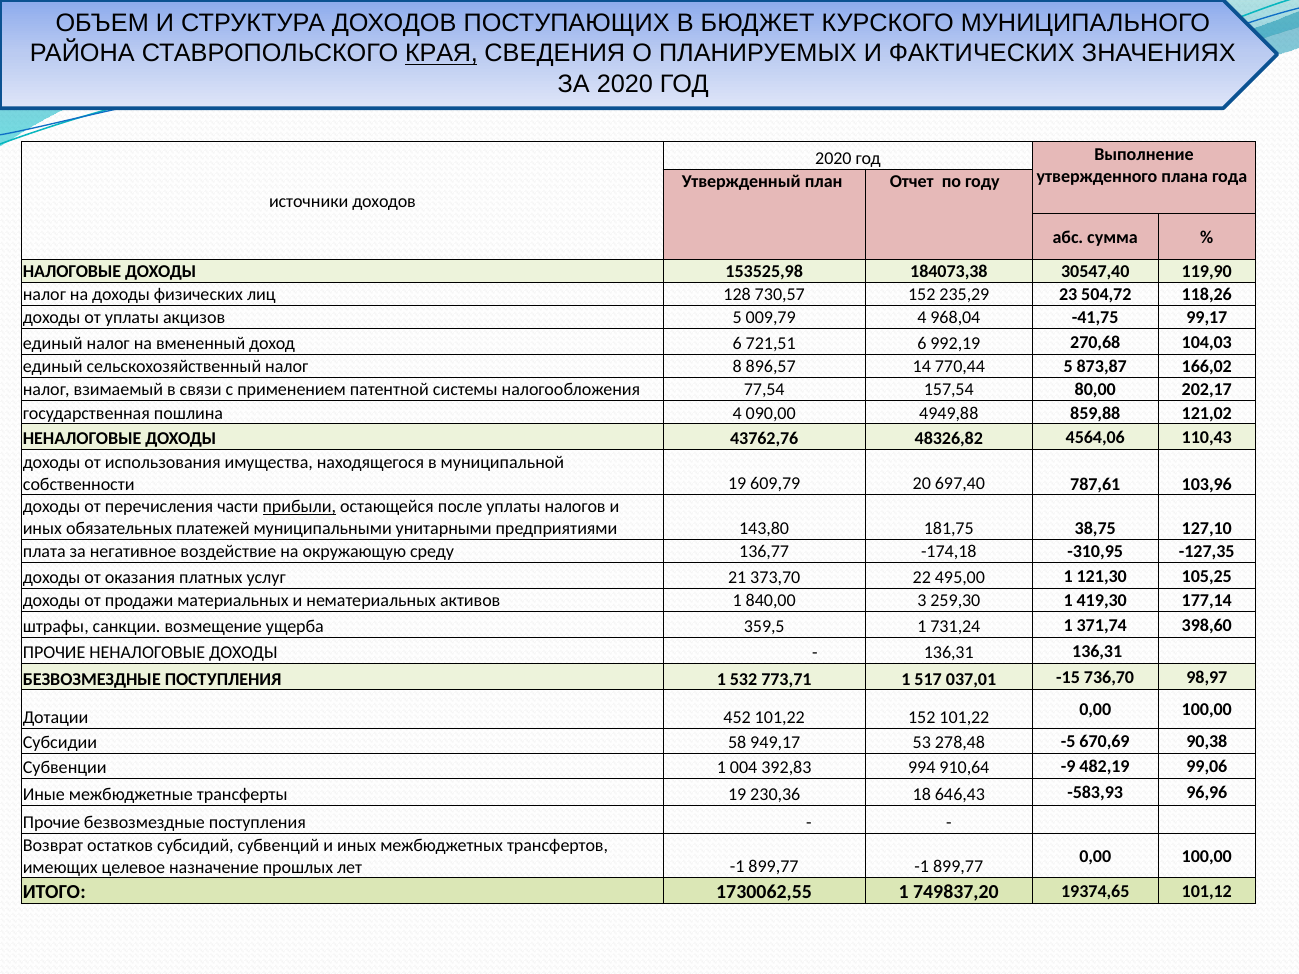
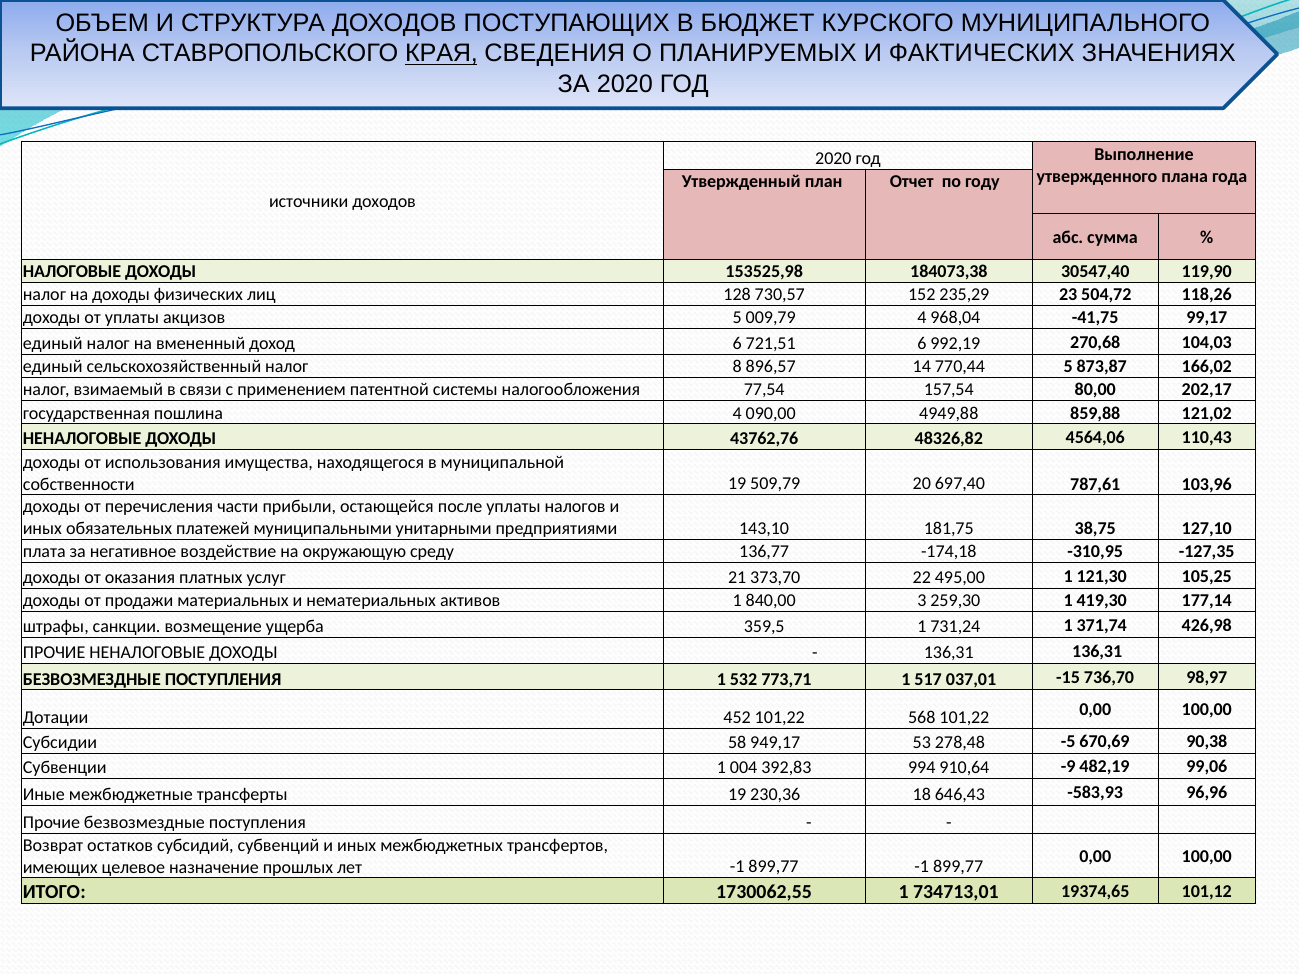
609,79: 609,79 -> 509,79
прибыли underline: present -> none
143,80: 143,80 -> 143,10
398,60: 398,60 -> 426,98
101,22 152: 152 -> 568
749837,20: 749837,20 -> 734713,01
